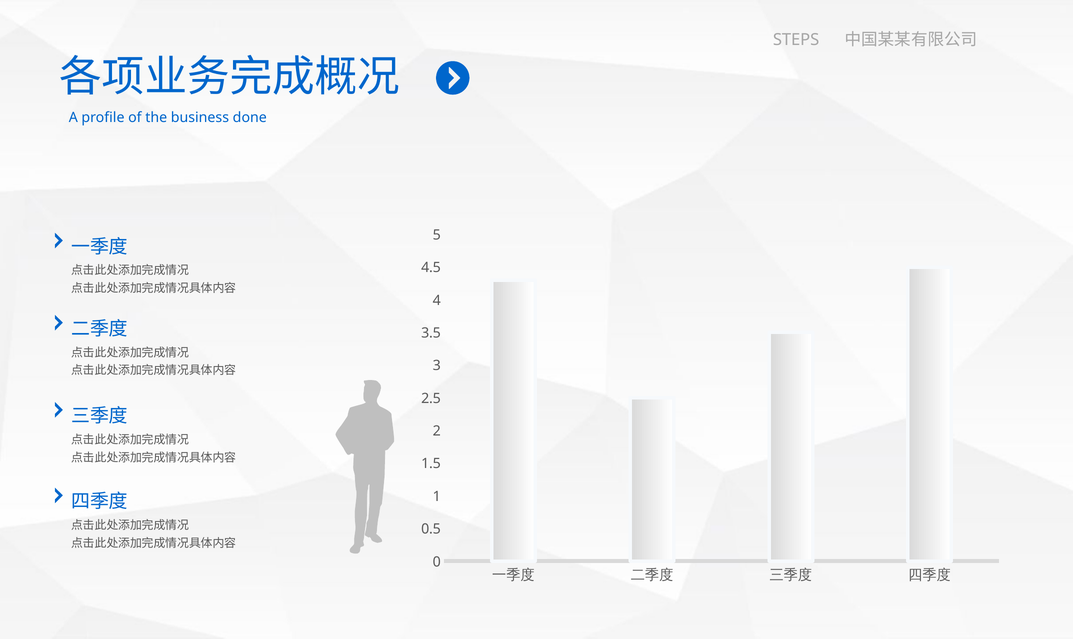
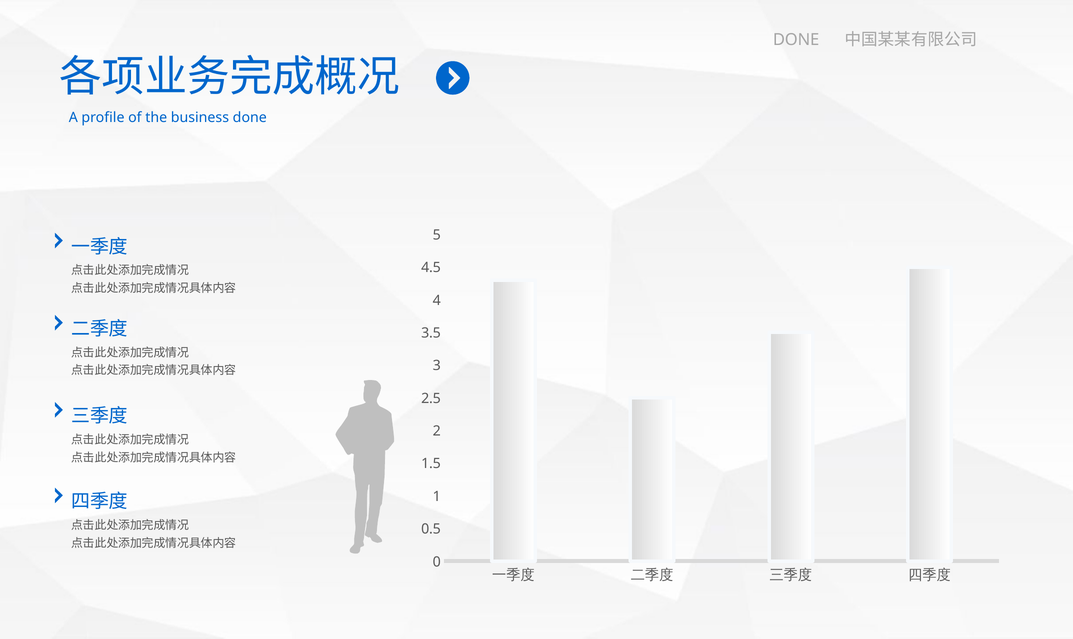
STEPS at (796, 40): STEPS -> DONE
